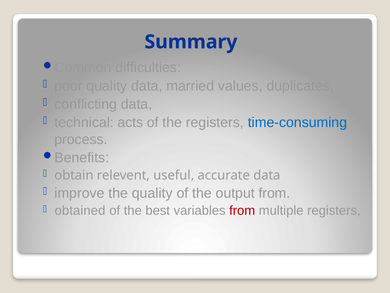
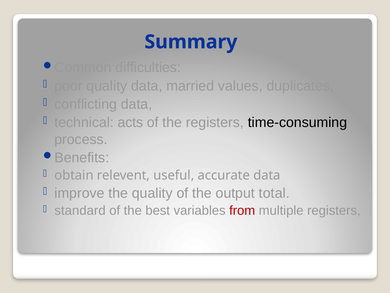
time-consuming colour: blue -> black
output from: from -> total
obtained: obtained -> standard
